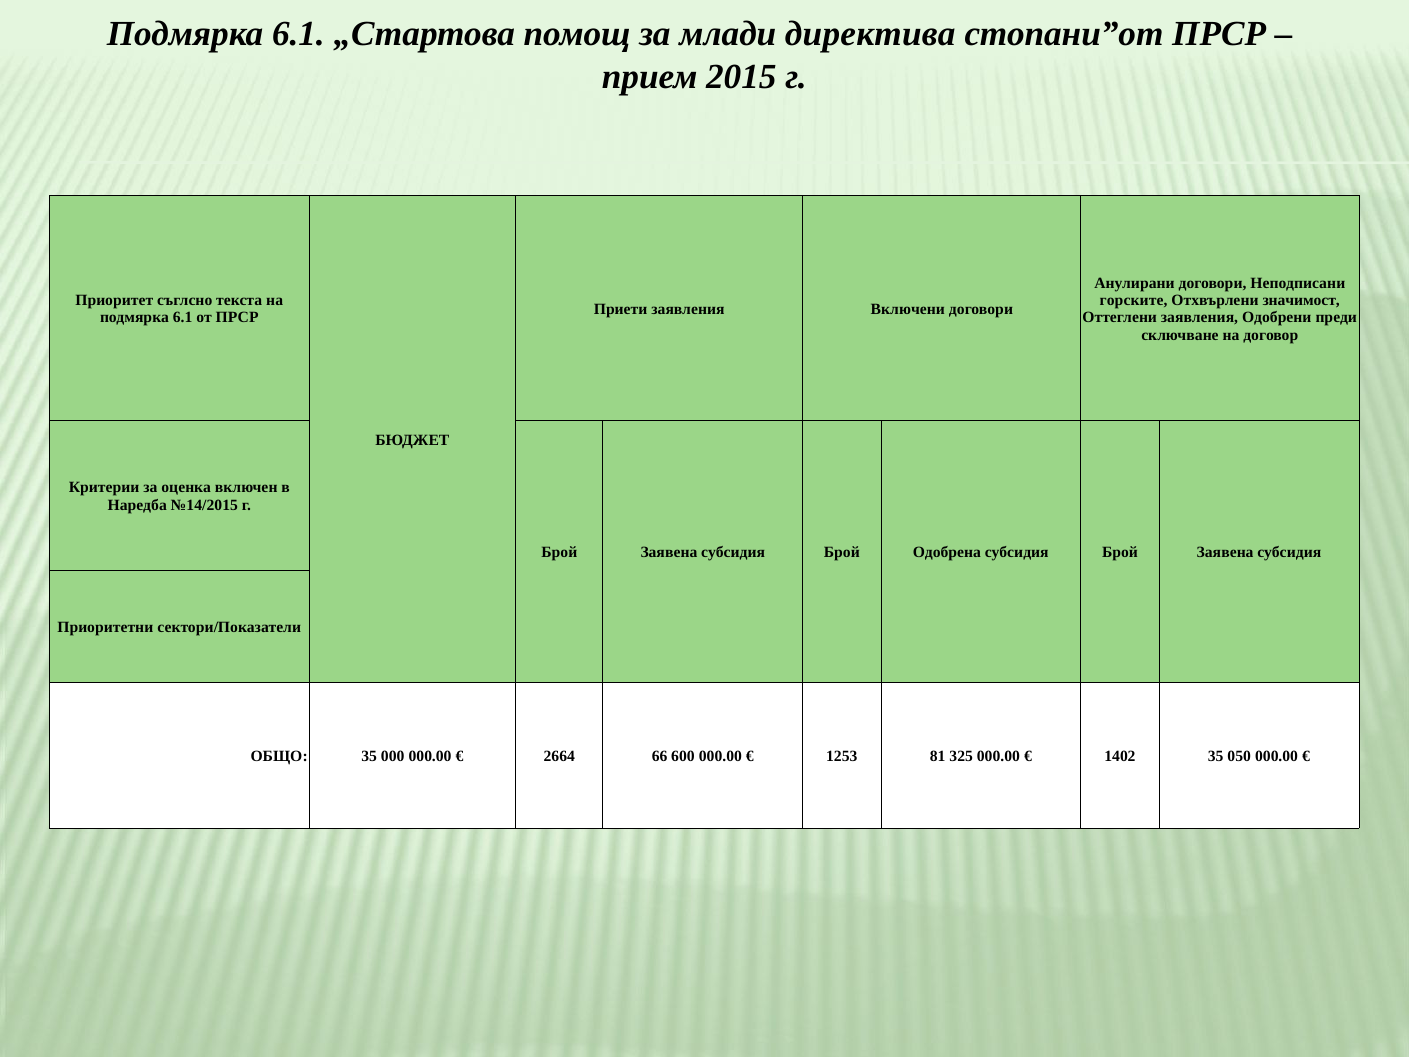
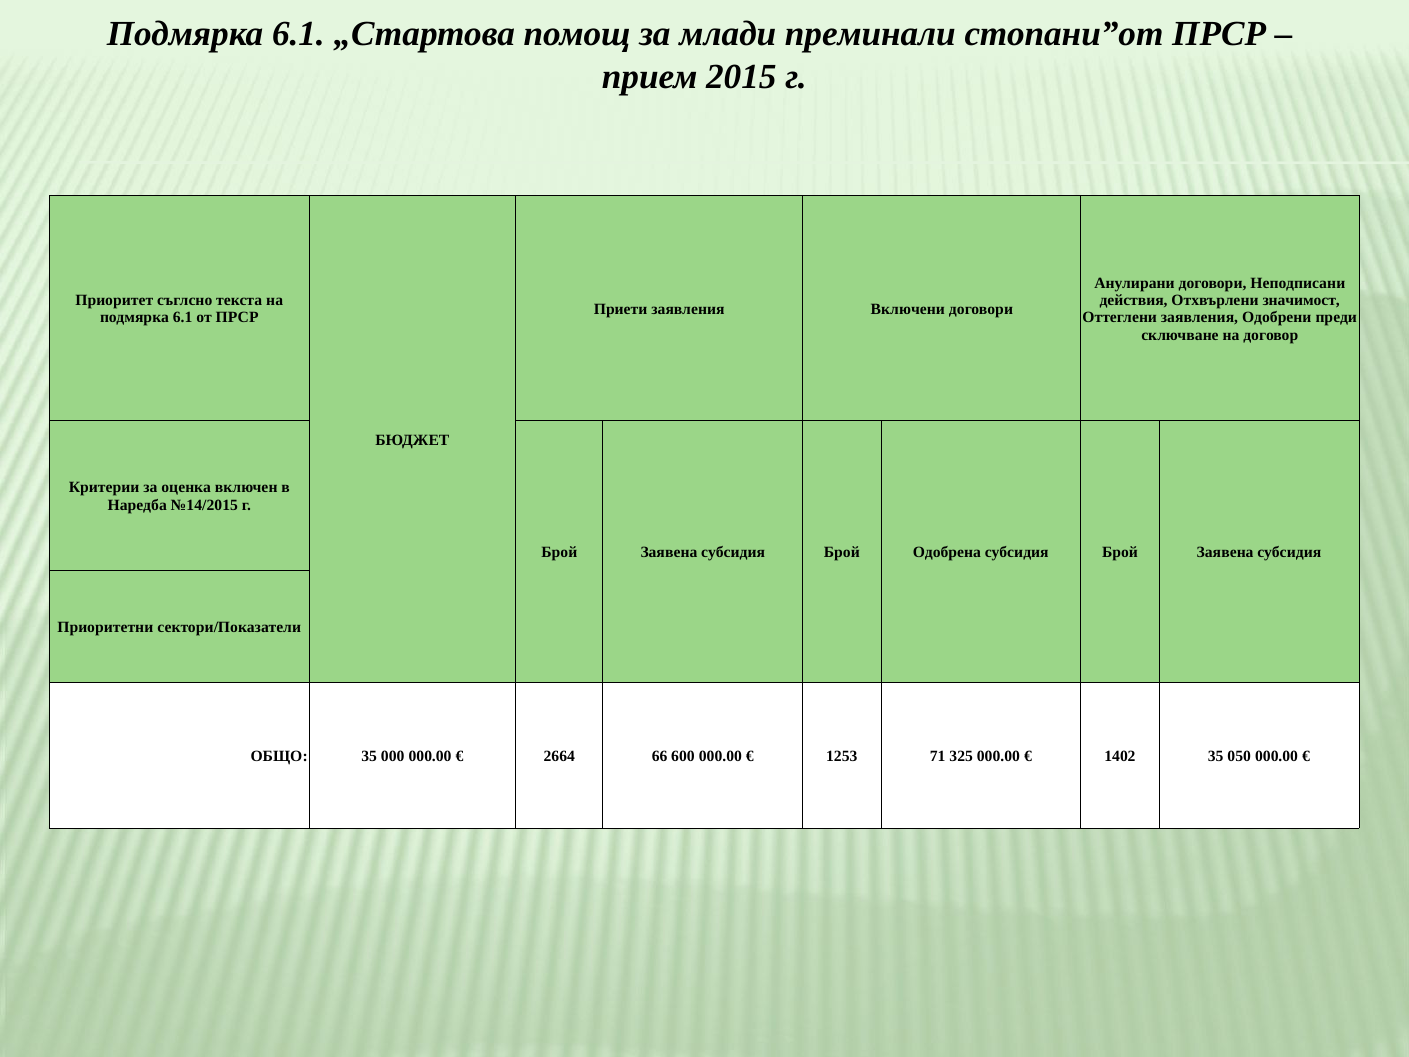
директива: директива -> преминали
горските: горските -> действия
81: 81 -> 71
